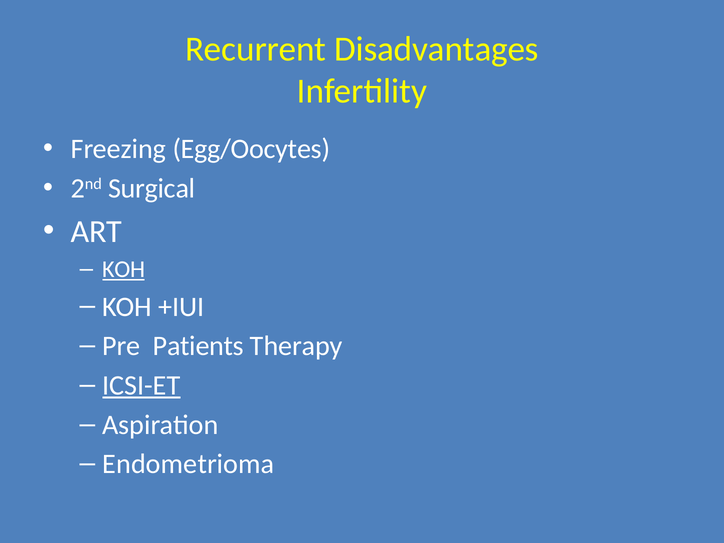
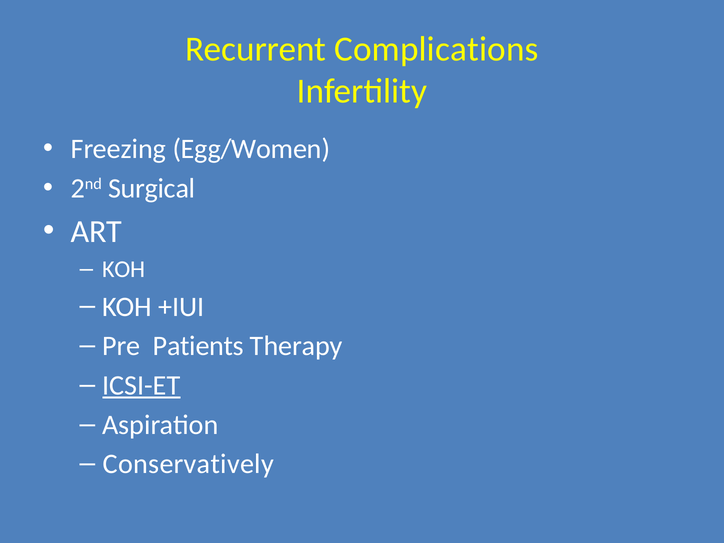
Disadvantages: Disadvantages -> Complications
Egg/Oocytes: Egg/Oocytes -> Egg/Women
KOH at (124, 269) underline: present -> none
Endometrioma: Endometrioma -> Conservatively
